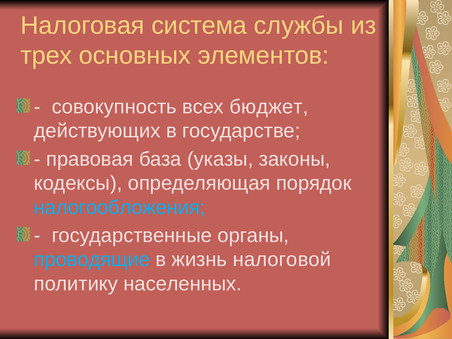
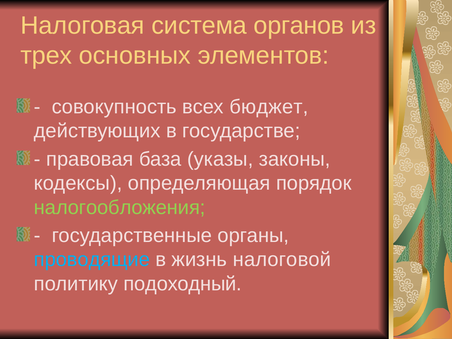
службы: службы -> органов
налогообложения colour: light blue -> light green
населенных: населенных -> подоходный
